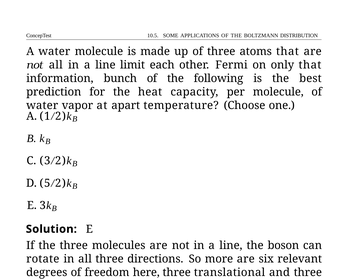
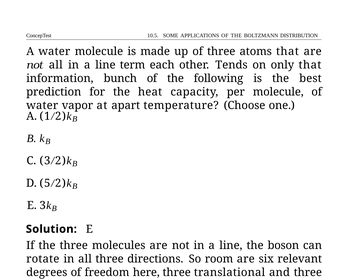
limit: limit -> term
Fermi: Fermi -> Tends
more: more -> room
